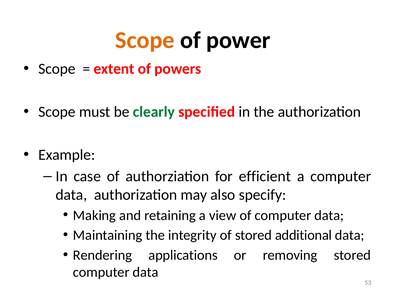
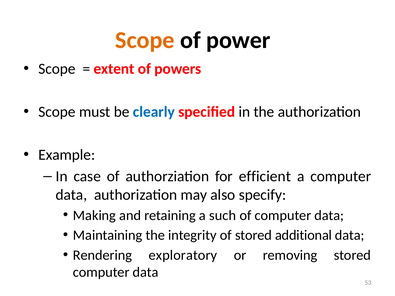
clearly colour: green -> blue
view: view -> such
applications: applications -> exploratory
